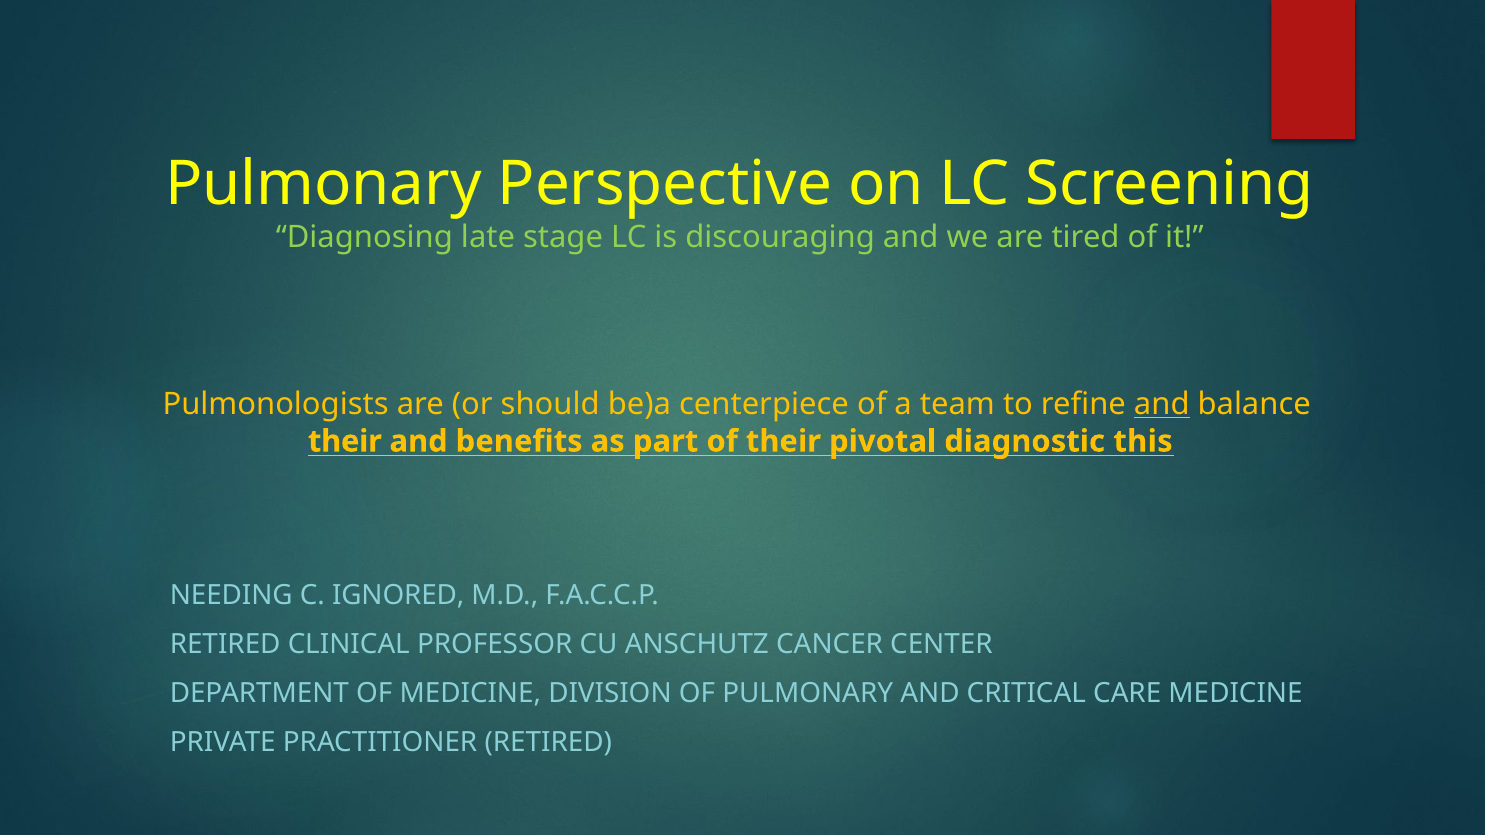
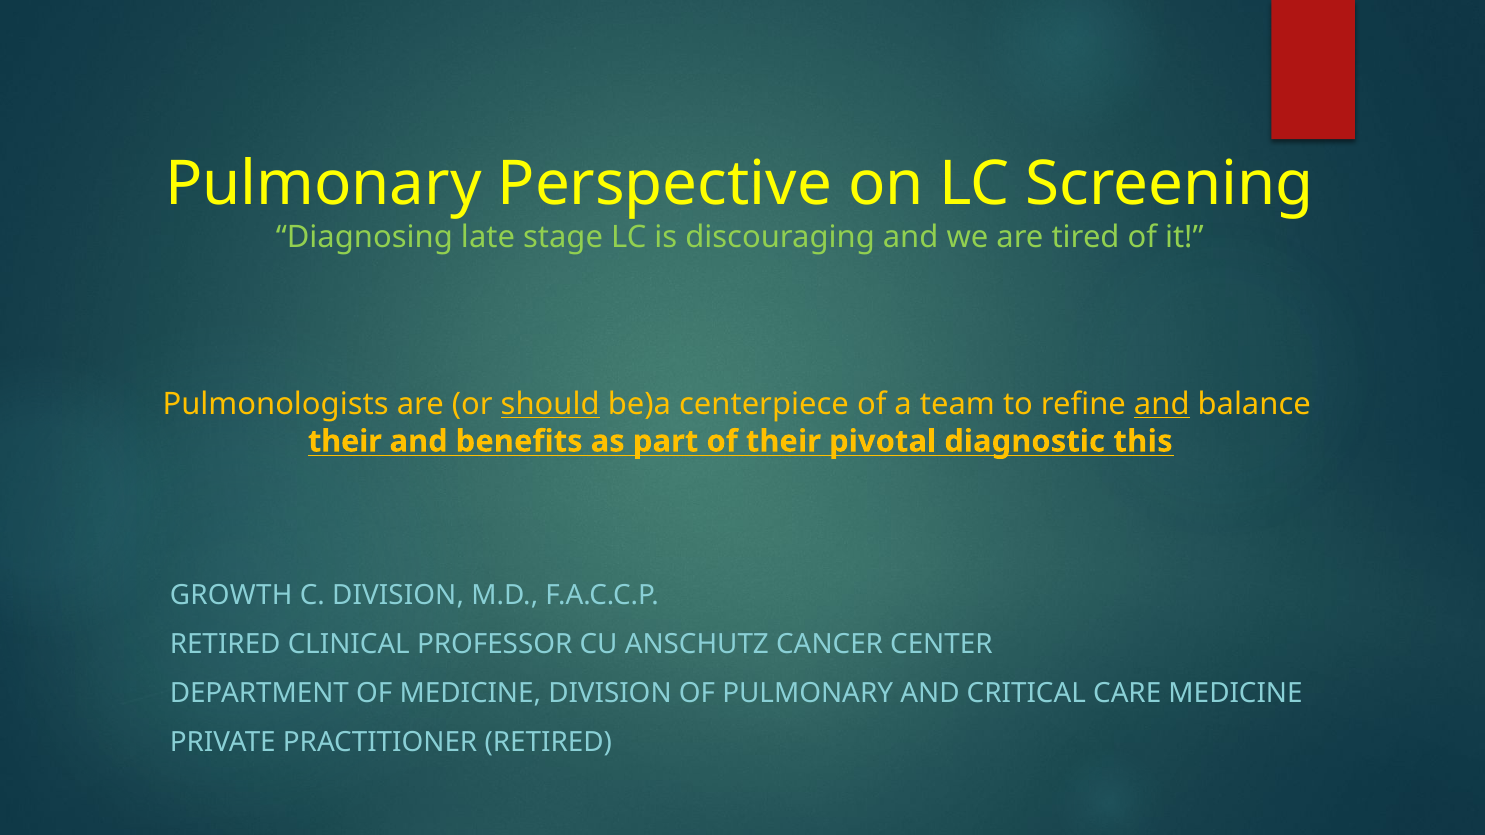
should underline: none -> present
NEEDING: NEEDING -> GROWTH
C IGNORED: IGNORED -> DIVISION
